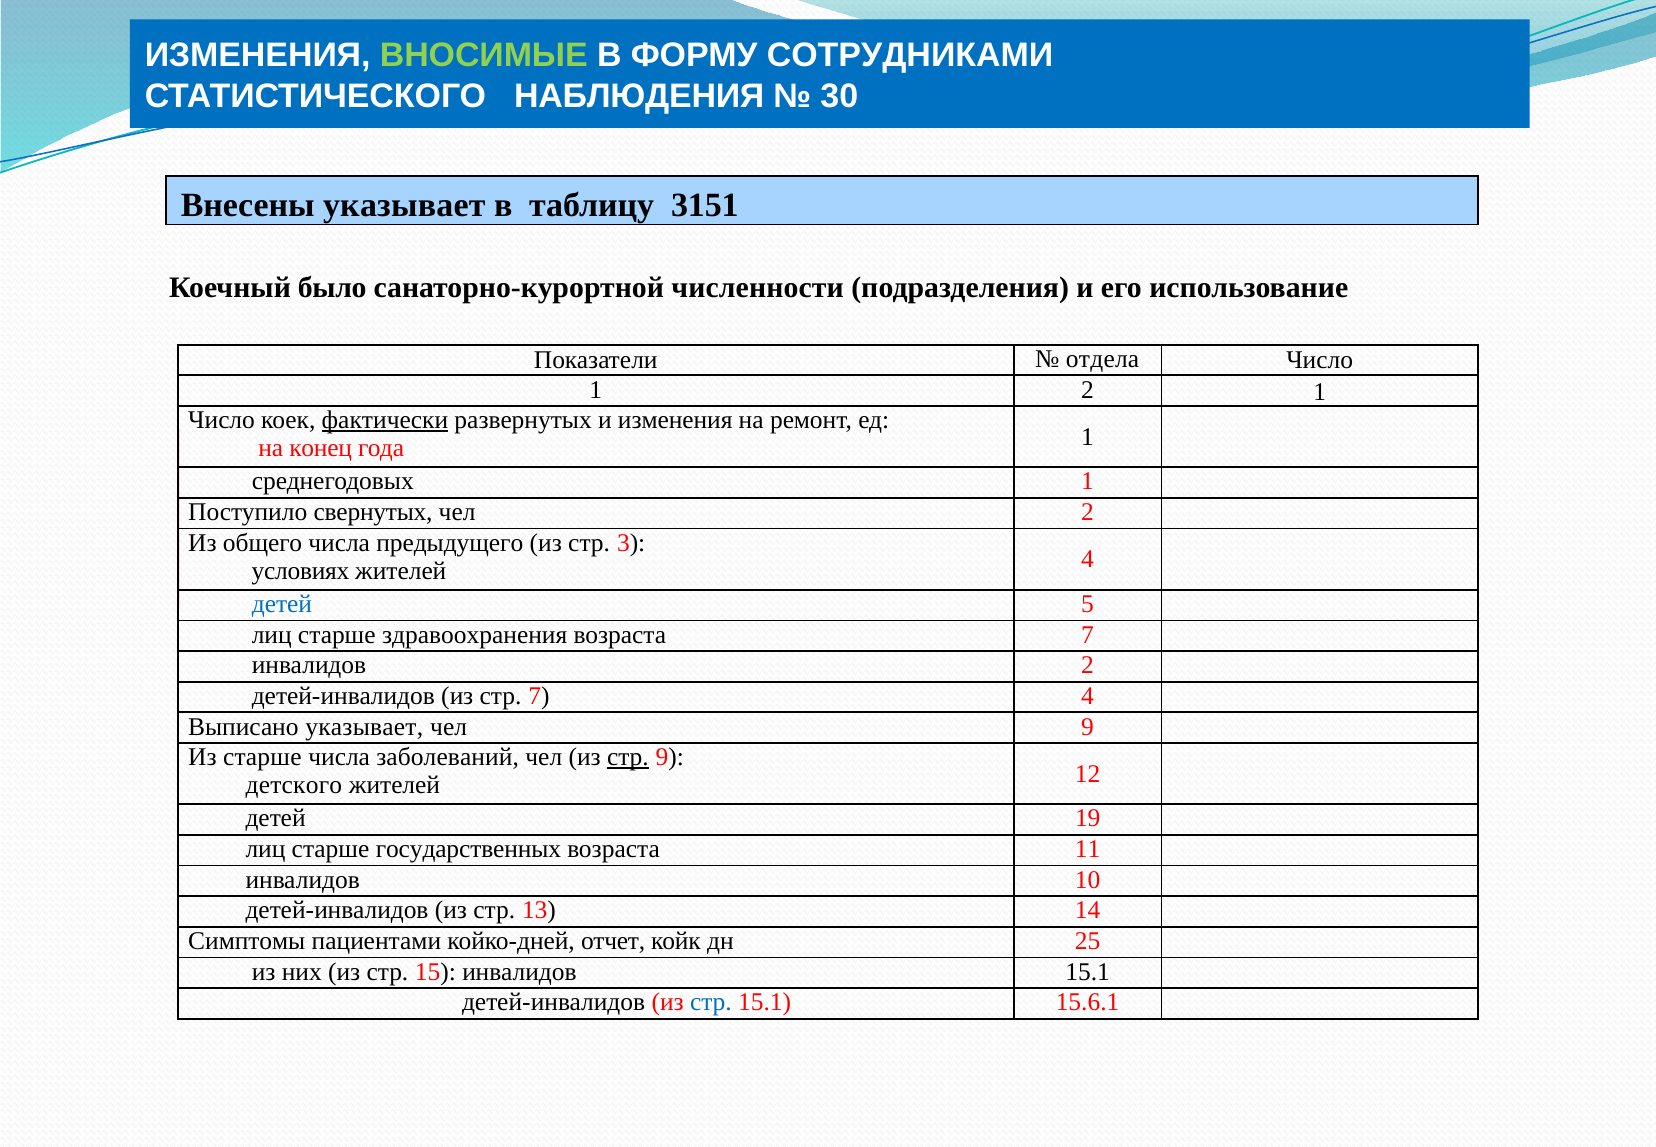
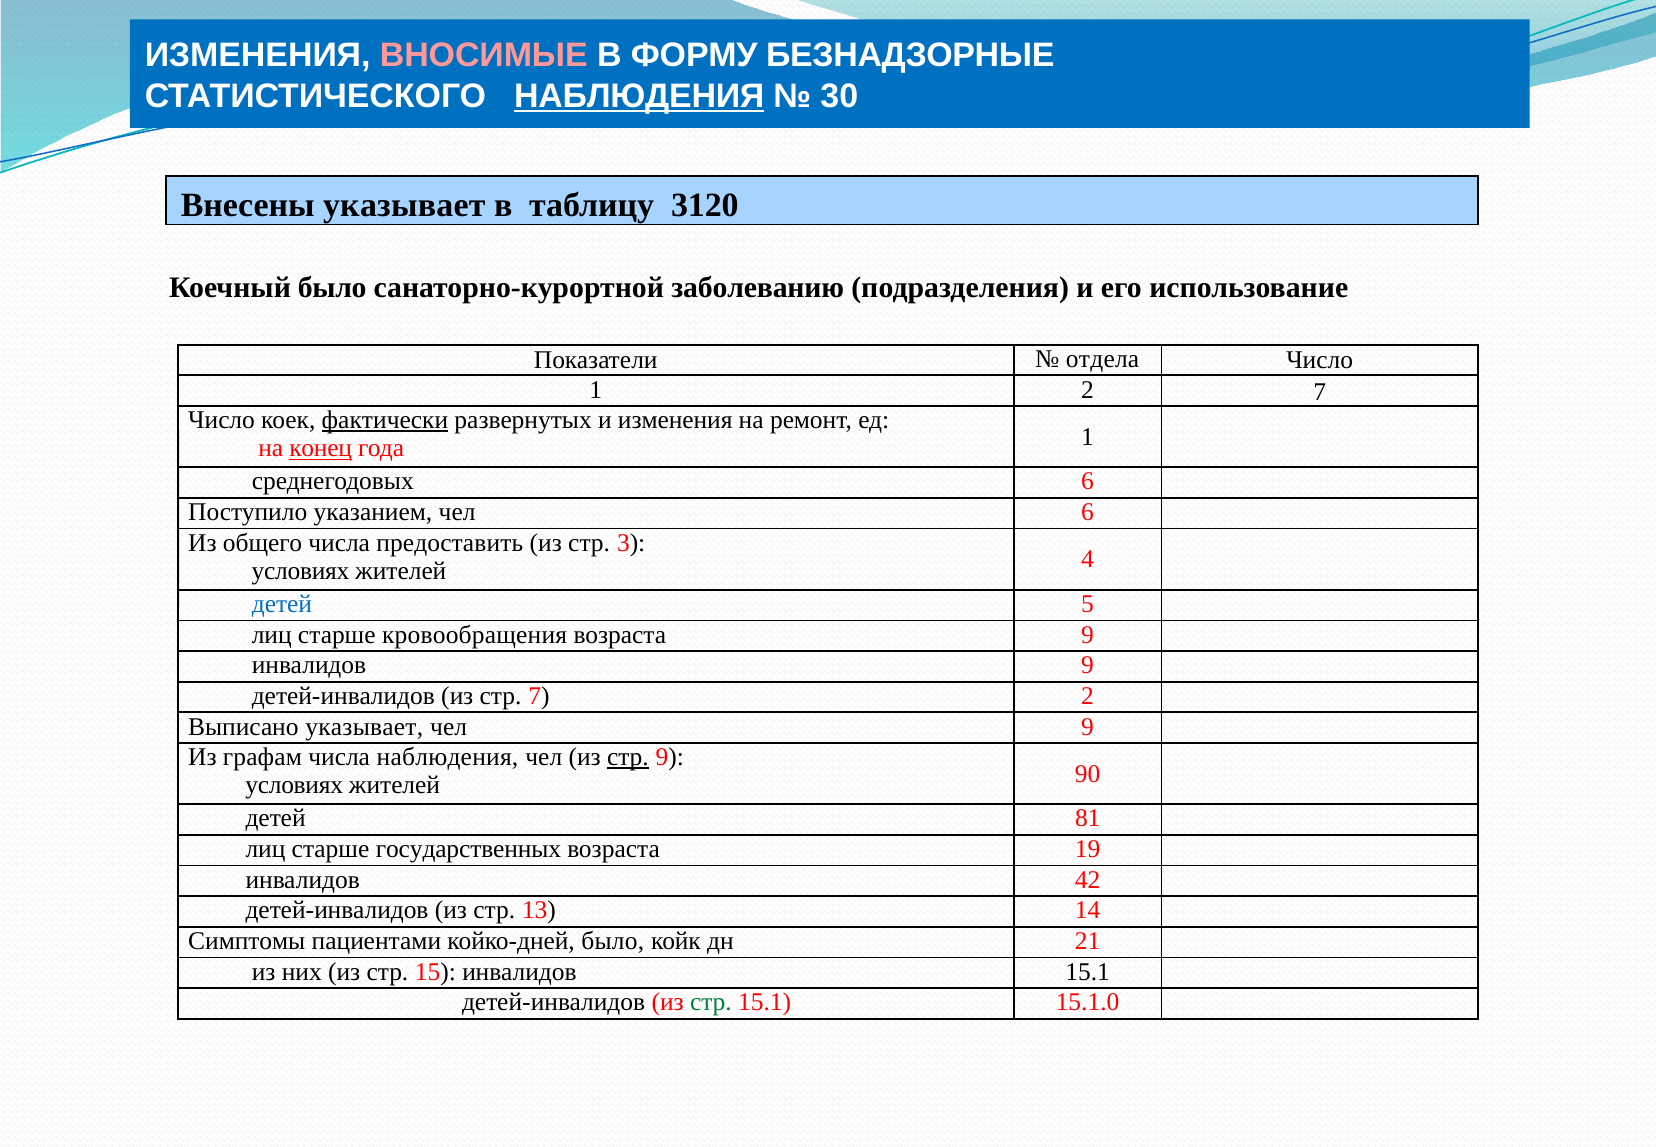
ВНОСИМЫЕ colour: light green -> pink
СОТРУДНИКАМИ: СОТРУДНИКАМИ -> БЕЗНАДЗОРНЫЕ
НАБЛЮДЕНИЯ at (639, 96) underline: none -> present
3151: 3151 -> 3120
численности: численности -> заболеванию
2 1: 1 -> 7
конец underline: none -> present
среднегодовых 1: 1 -> 6
свернутых: свернутых -> указанием
чел 2: 2 -> 6
предыдущего: предыдущего -> предоставить
здравоохранения: здравоохранения -> кровообращения
возраста 7: 7 -> 9
инвалидов 2: 2 -> 9
7 4: 4 -> 2
Из старше: старше -> графам
числа заболеваний: заболеваний -> наблюдения
детского at (294, 785): детского -> условиях
12: 12 -> 90
19: 19 -> 81
11: 11 -> 19
10: 10 -> 42
койко-дней отчет: отчет -> было
25: 25 -> 21
стр at (711, 1002) colour: blue -> green
15.6.1: 15.6.1 -> 15.1.0
